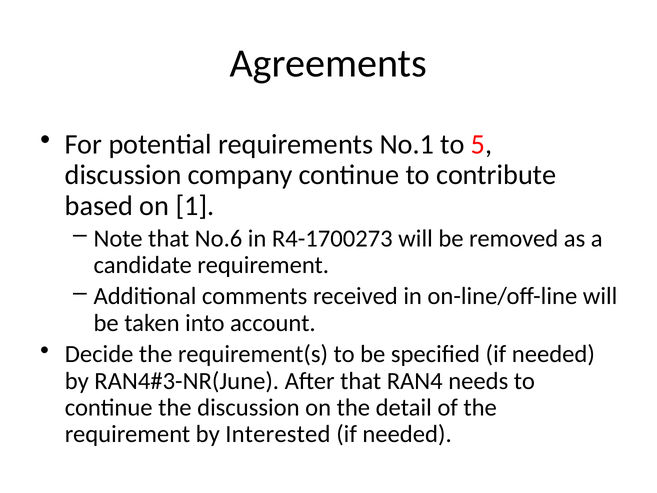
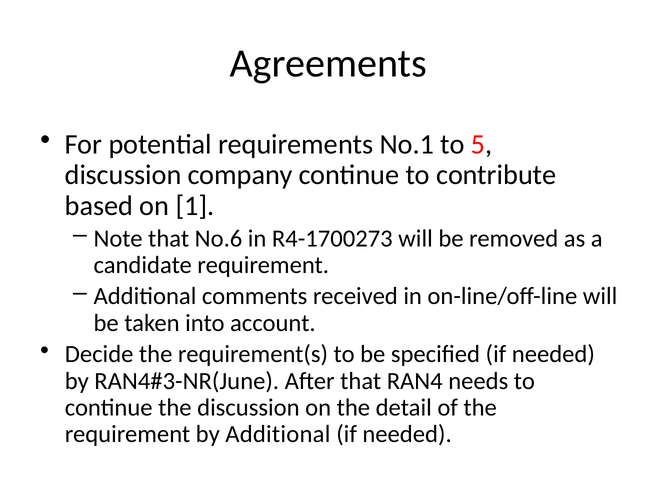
by Interested: Interested -> Additional
